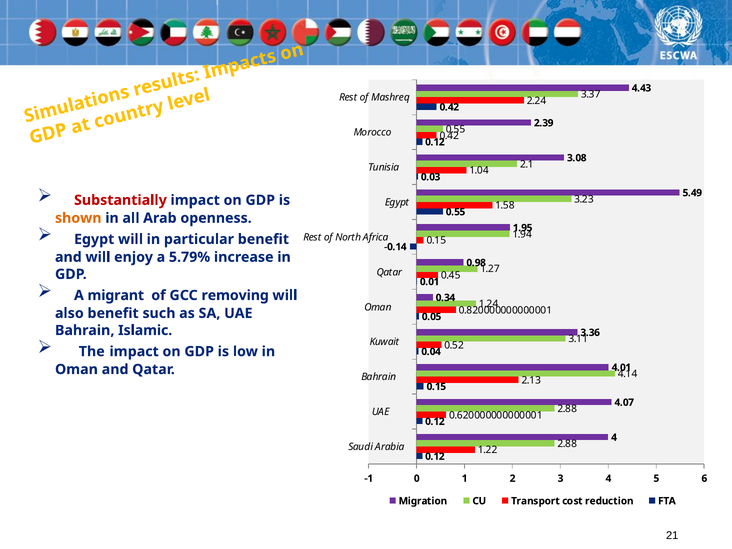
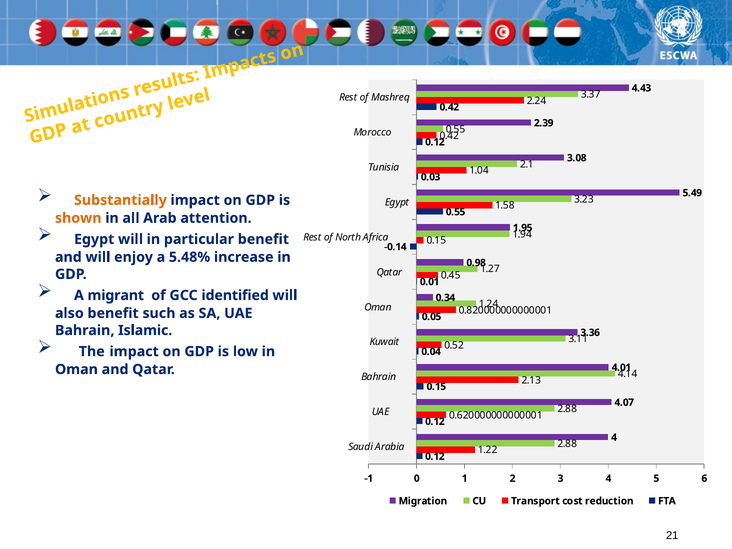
Substantially colour: red -> orange
openness: openness -> attention
5.79%: 5.79% -> 5.48%
removing: removing -> identified
